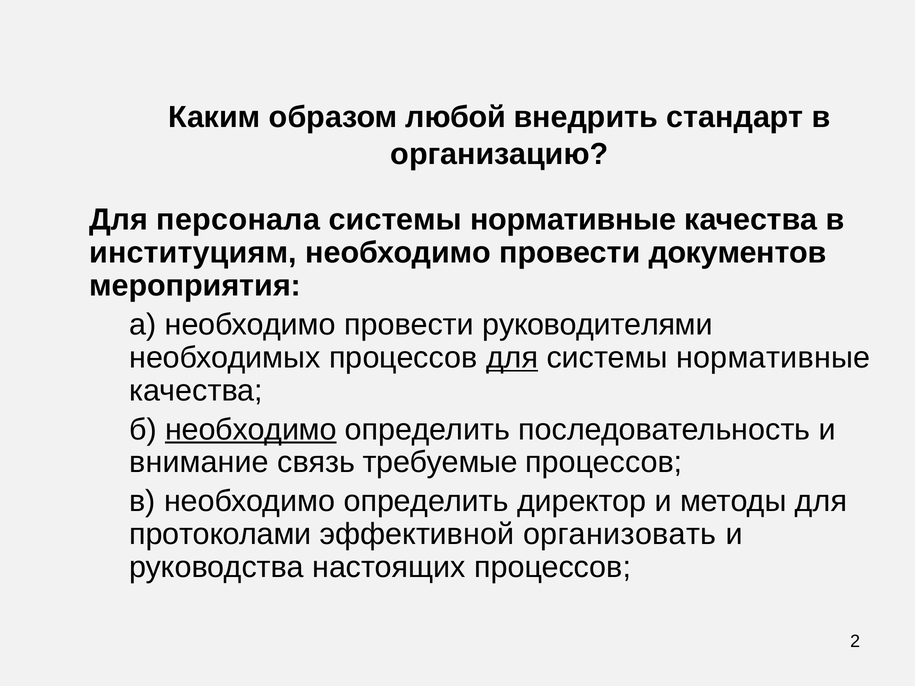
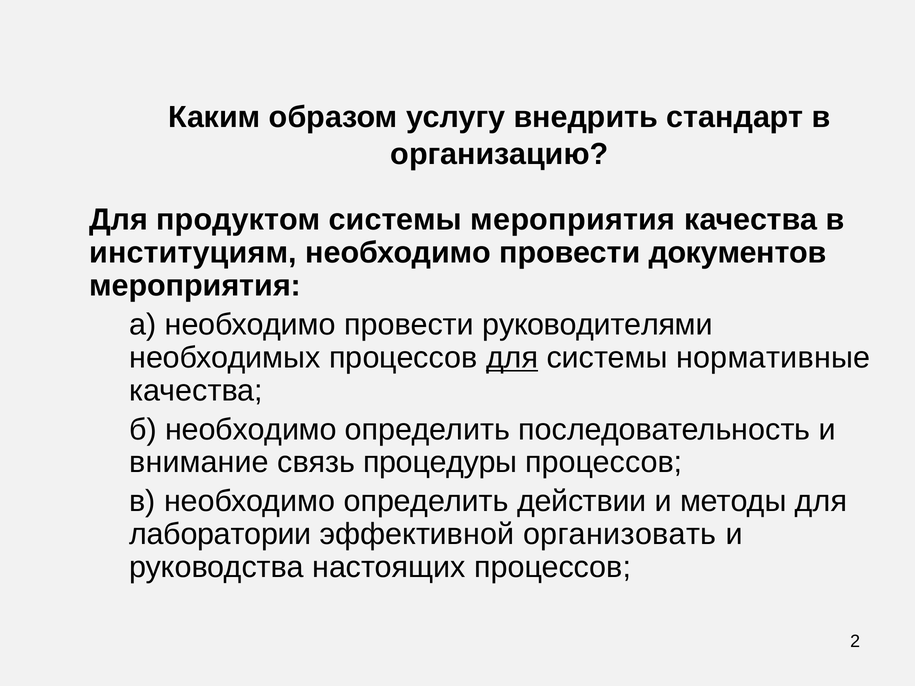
любой: любой -> услугу
персонала: персонала -> продуктом
нормативные at (573, 220): нормативные -> мероприятия
необходимо at (251, 430) underline: present -> none
требуемые: требуемые -> процедуры
директор: директор -> действии
протоколами: протоколами -> лаборатории
